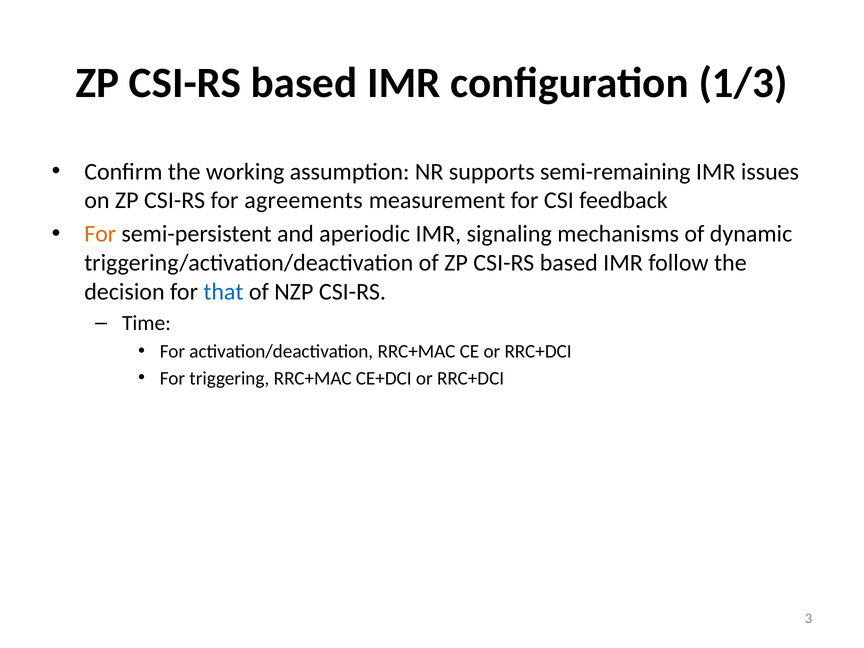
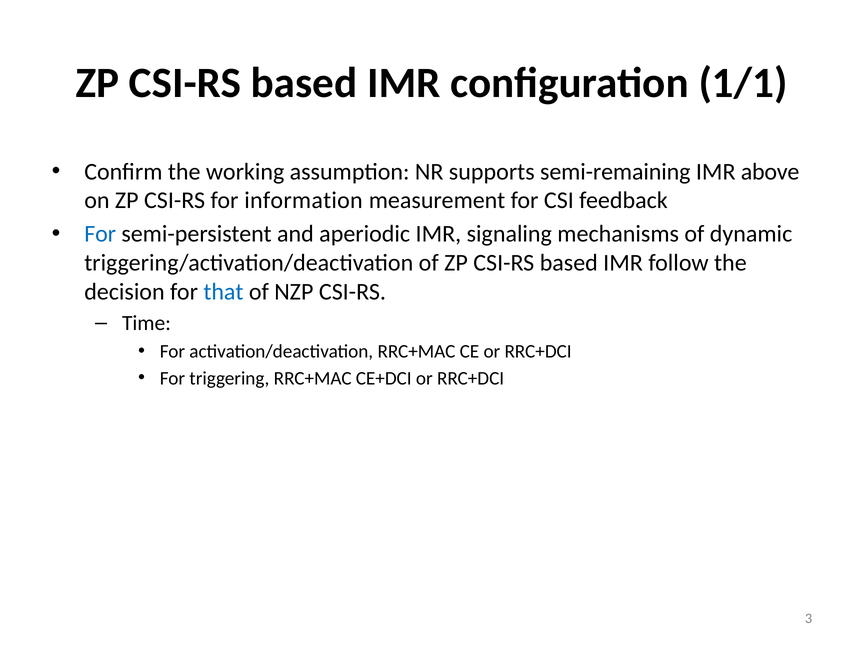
1/3: 1/3 -> 1/1
issues: issues -> above
agreements: agreements -> information
For at (100, 234) colour: orange -> blue
